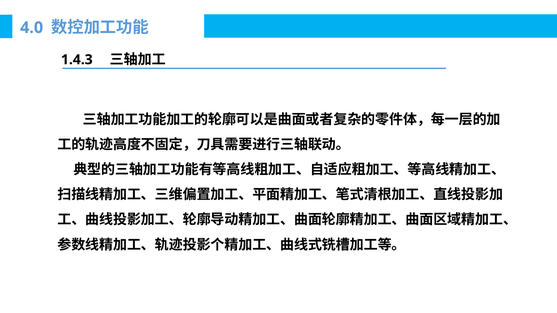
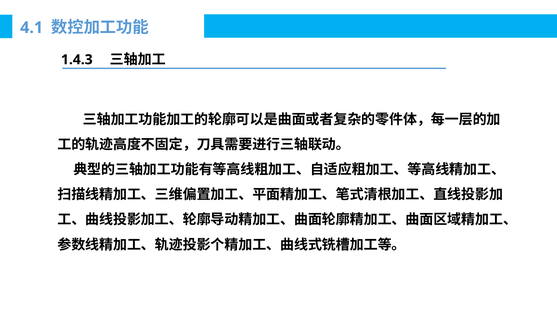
4.0: 4.0 -> 4.1
